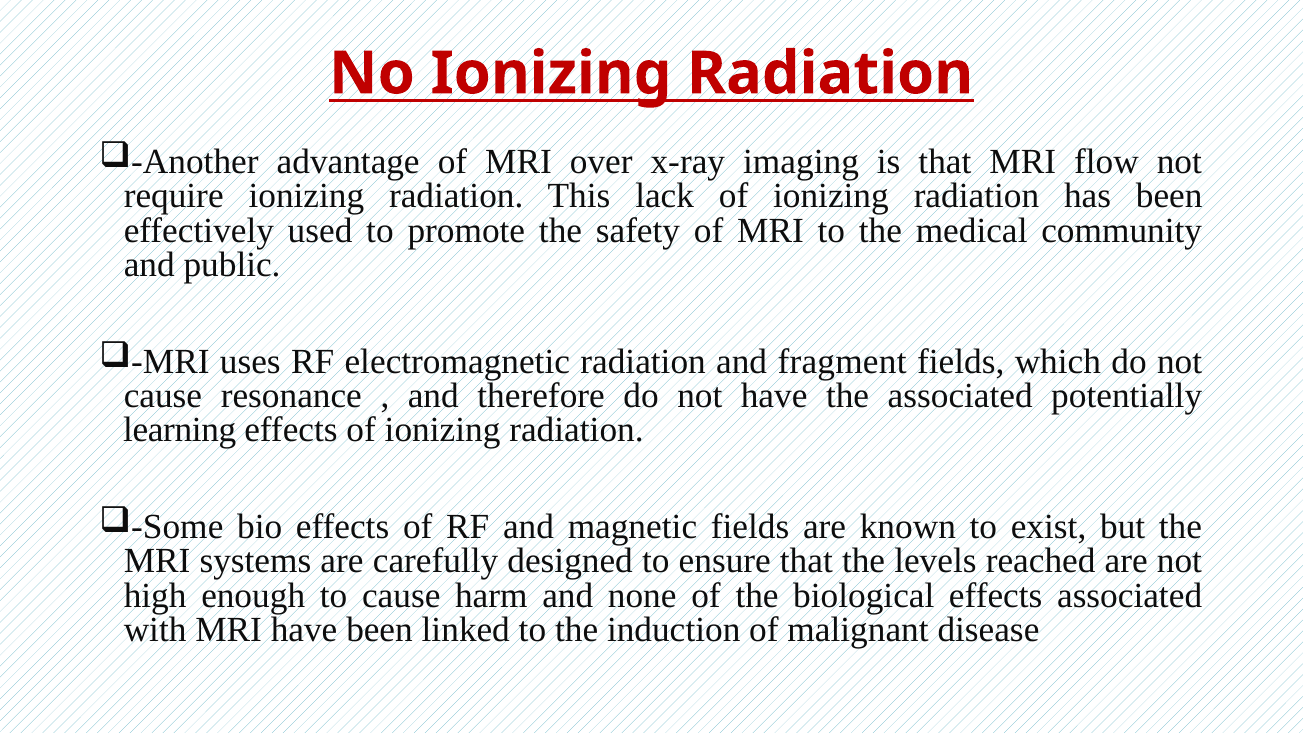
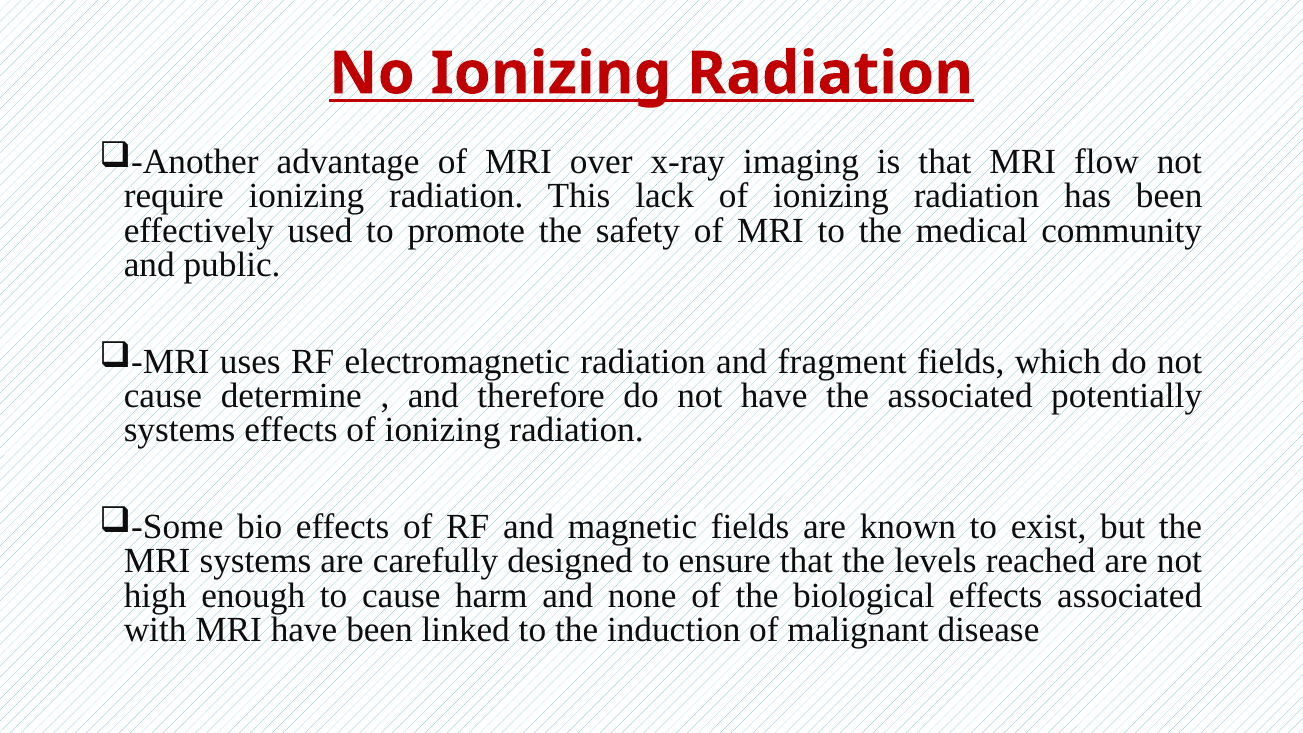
resonance: resonance -> determine
learning at (180, 430): learning -> systems
